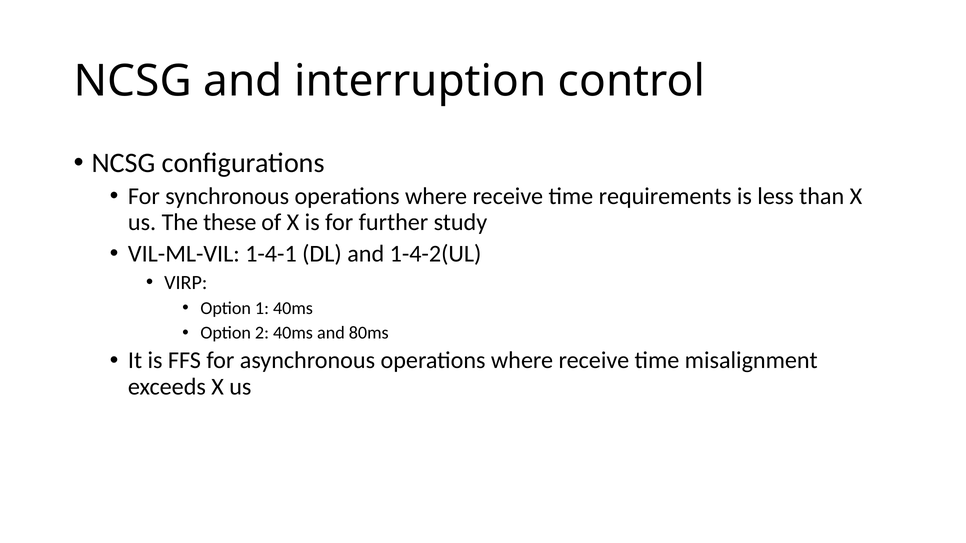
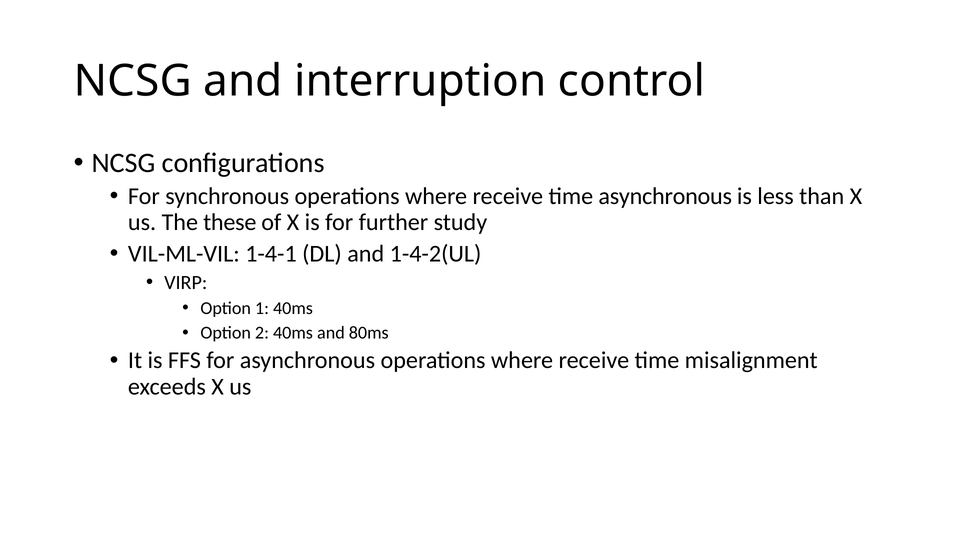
time requirements: requirements -> asynchronous
